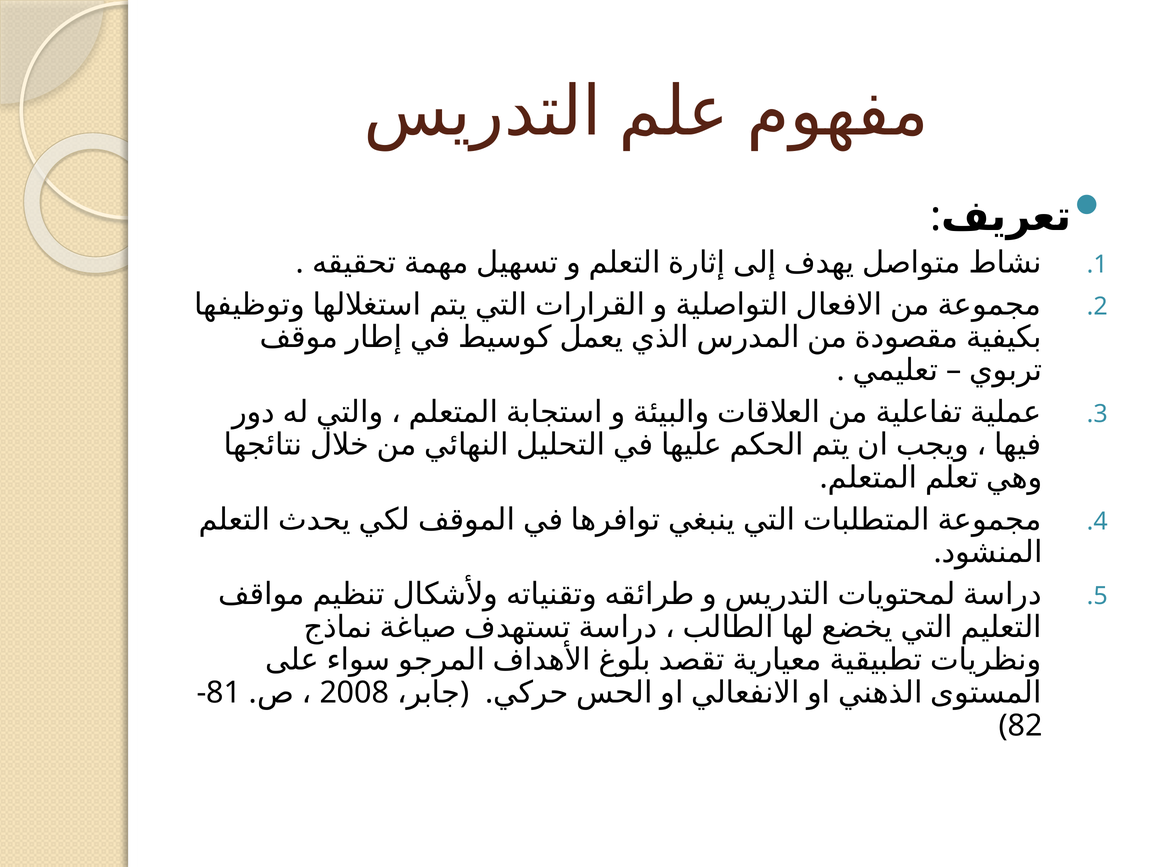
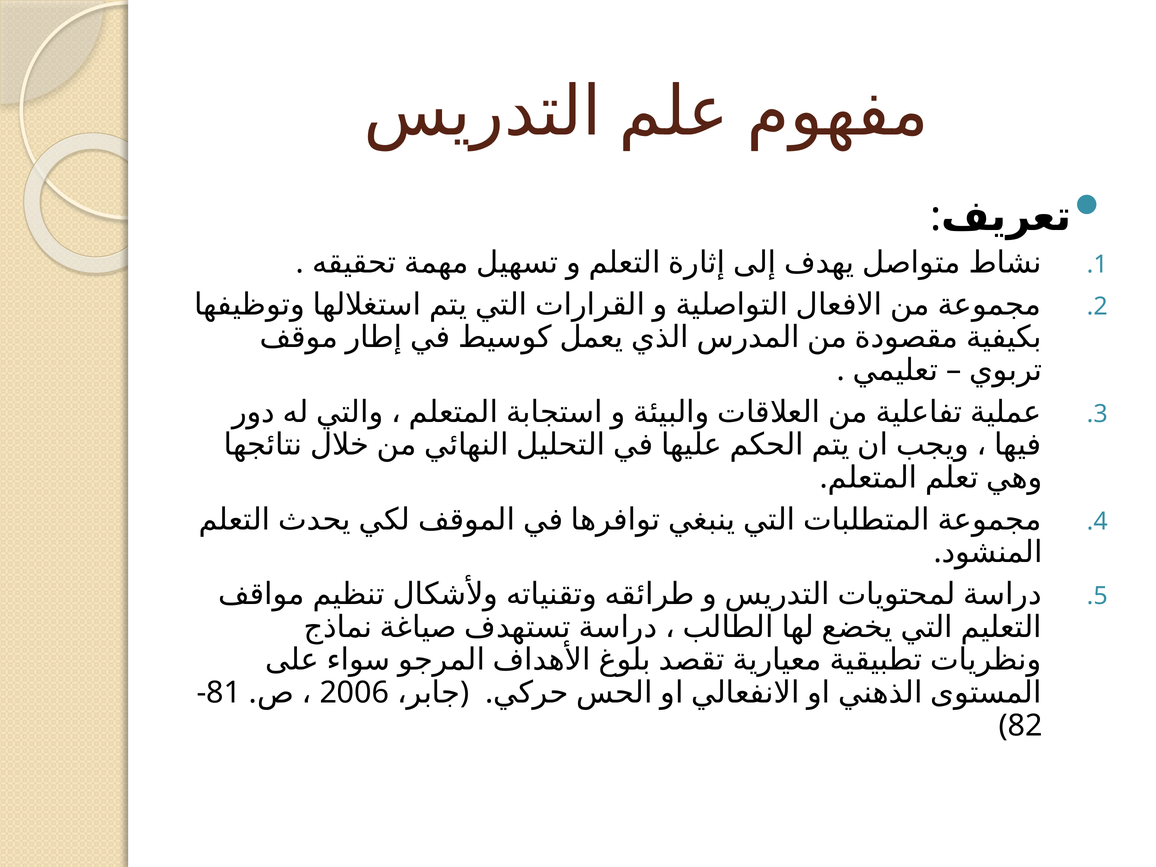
2008: 2008 -> 2006
